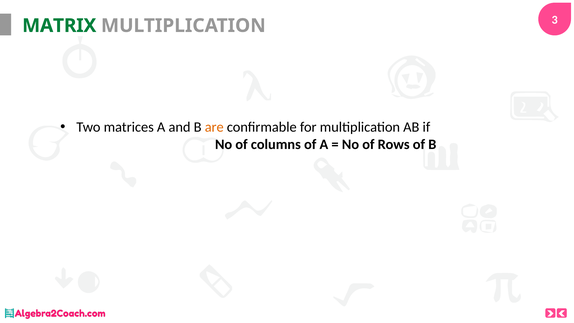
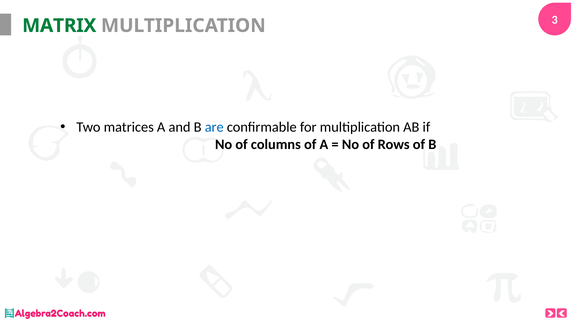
are colour: orange -> blue
